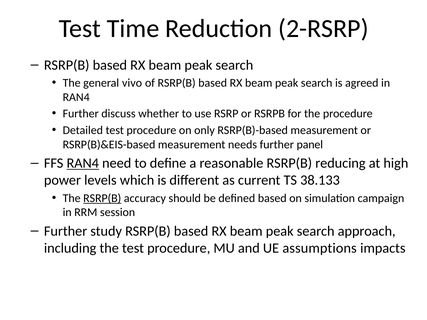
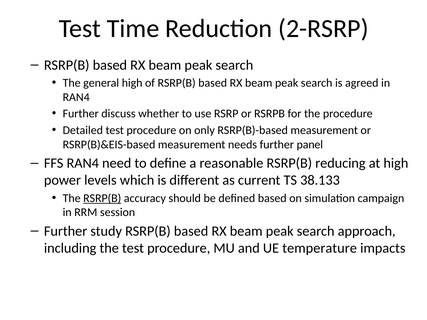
general vivo: vivo -> high
RAN4 at (83, 163) underline: present -> none
assumptions: assumptions -> temperature
